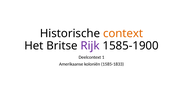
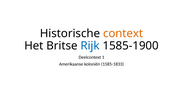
Rijk colour: purple -> blue
